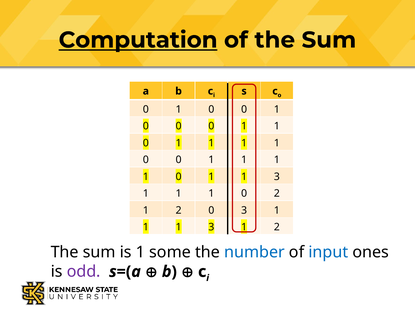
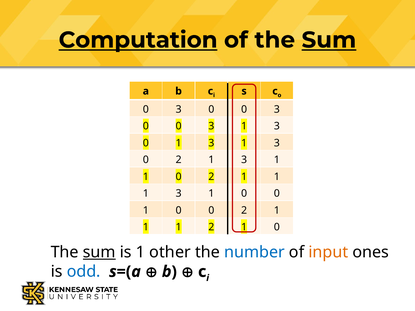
Sum at (329, 40) underline: none -> present
1 at (179, 110): 1 -> 3
1 at (277, 110): 1 -> 3
0 at (211, 126): 0 -> 3
1 at (277, 126): 1 -> 3
1 at (211, 143): 1 -> 3
1 at (277, 143): 1 -> 3
0 at (179, 160): 0 -> 2
1 at (244, 160): 1 -> 3
1 at (211, 177): 1 -> 2
3 at (277, 177): 3 -> 1
1 at (179, 194): 1 -> 3
2 at (277, 194): 2 -> 0
2 at (179, 210): 2 -> 0
3 at (244, 210): 3 -> 2
3 at (211, 227): 3 -> 2
2 at (277, 227): 2 -> 0
sum at (99, 252) underline: none -> present
some: some -> other
input colour: blue -> orange
odd colour: purple -> blue
